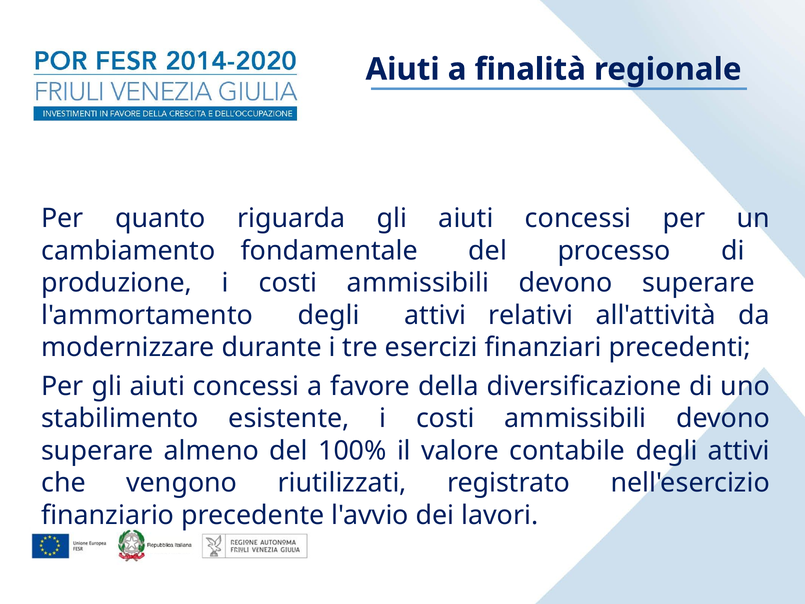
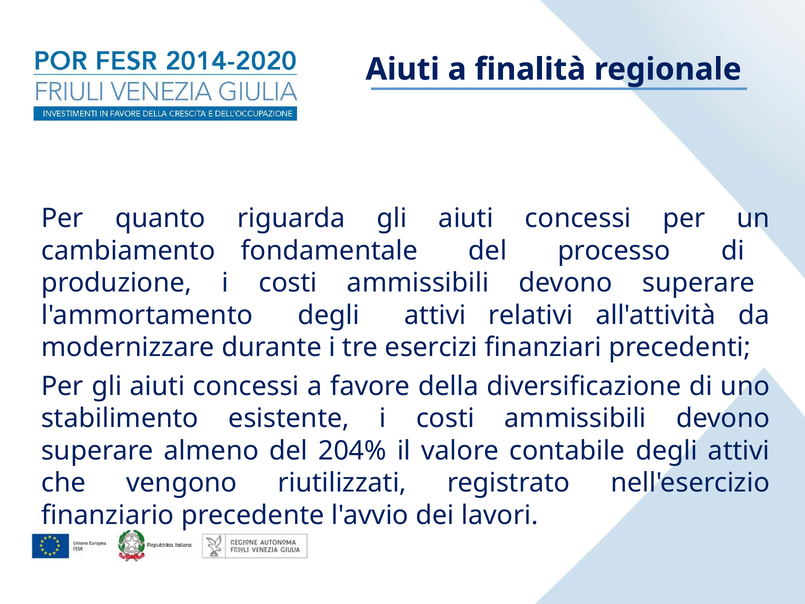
100%: 100% -> 204%
